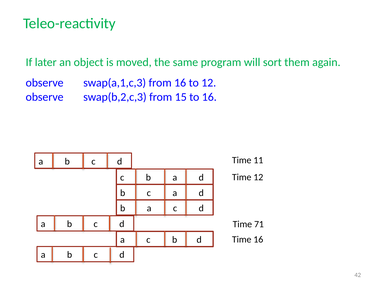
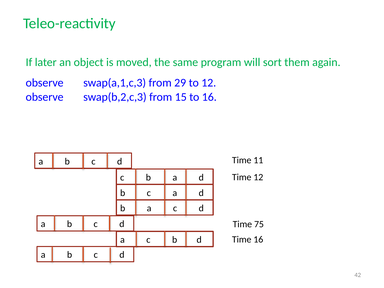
from 16: 16 -> 29
71: 71 -> 75
